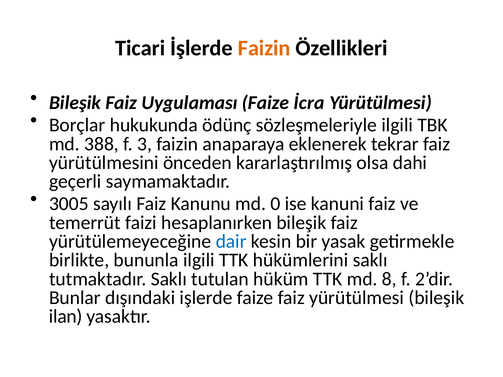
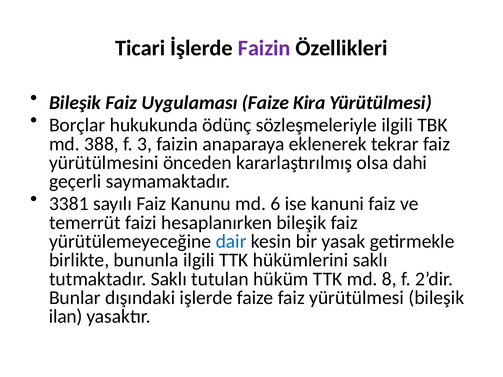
Faizin at (264, 48) colour: orange -> purple
İcra: İcra -> Kira
3005: 3005 -> 3381
0: 0 -> 6
